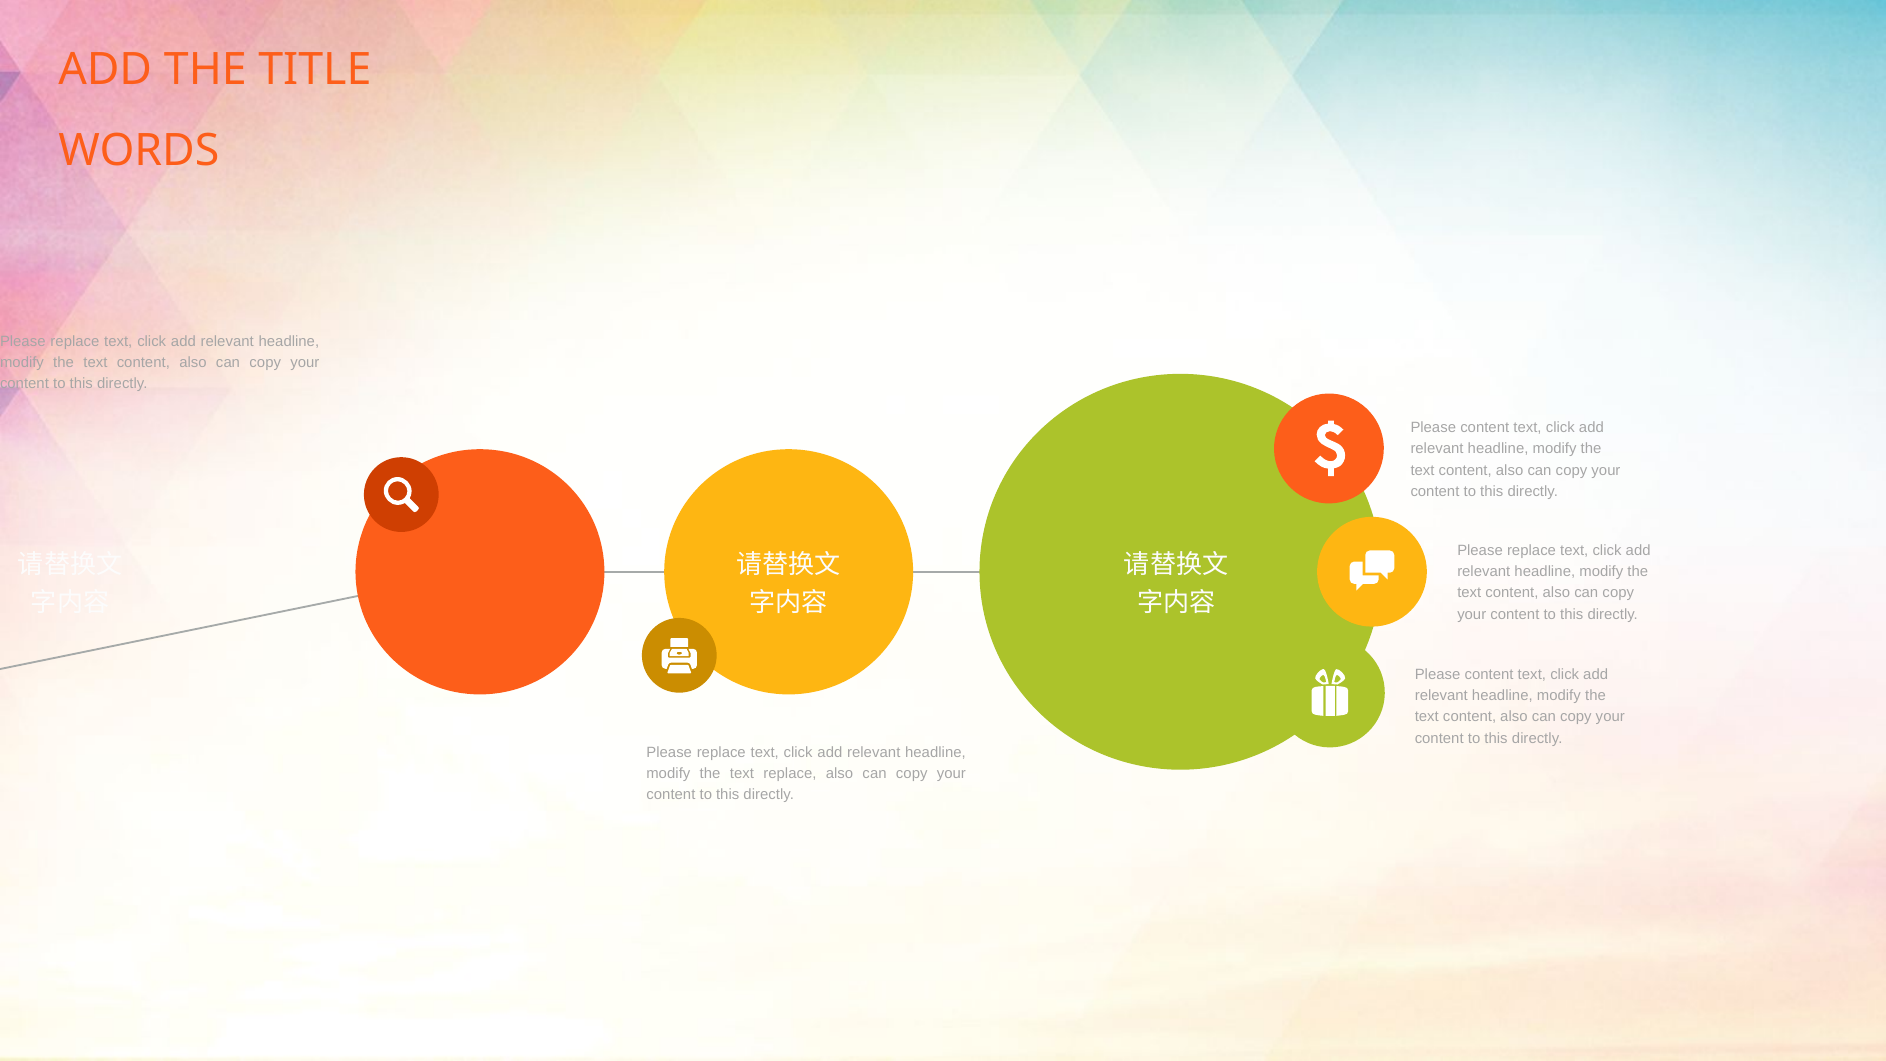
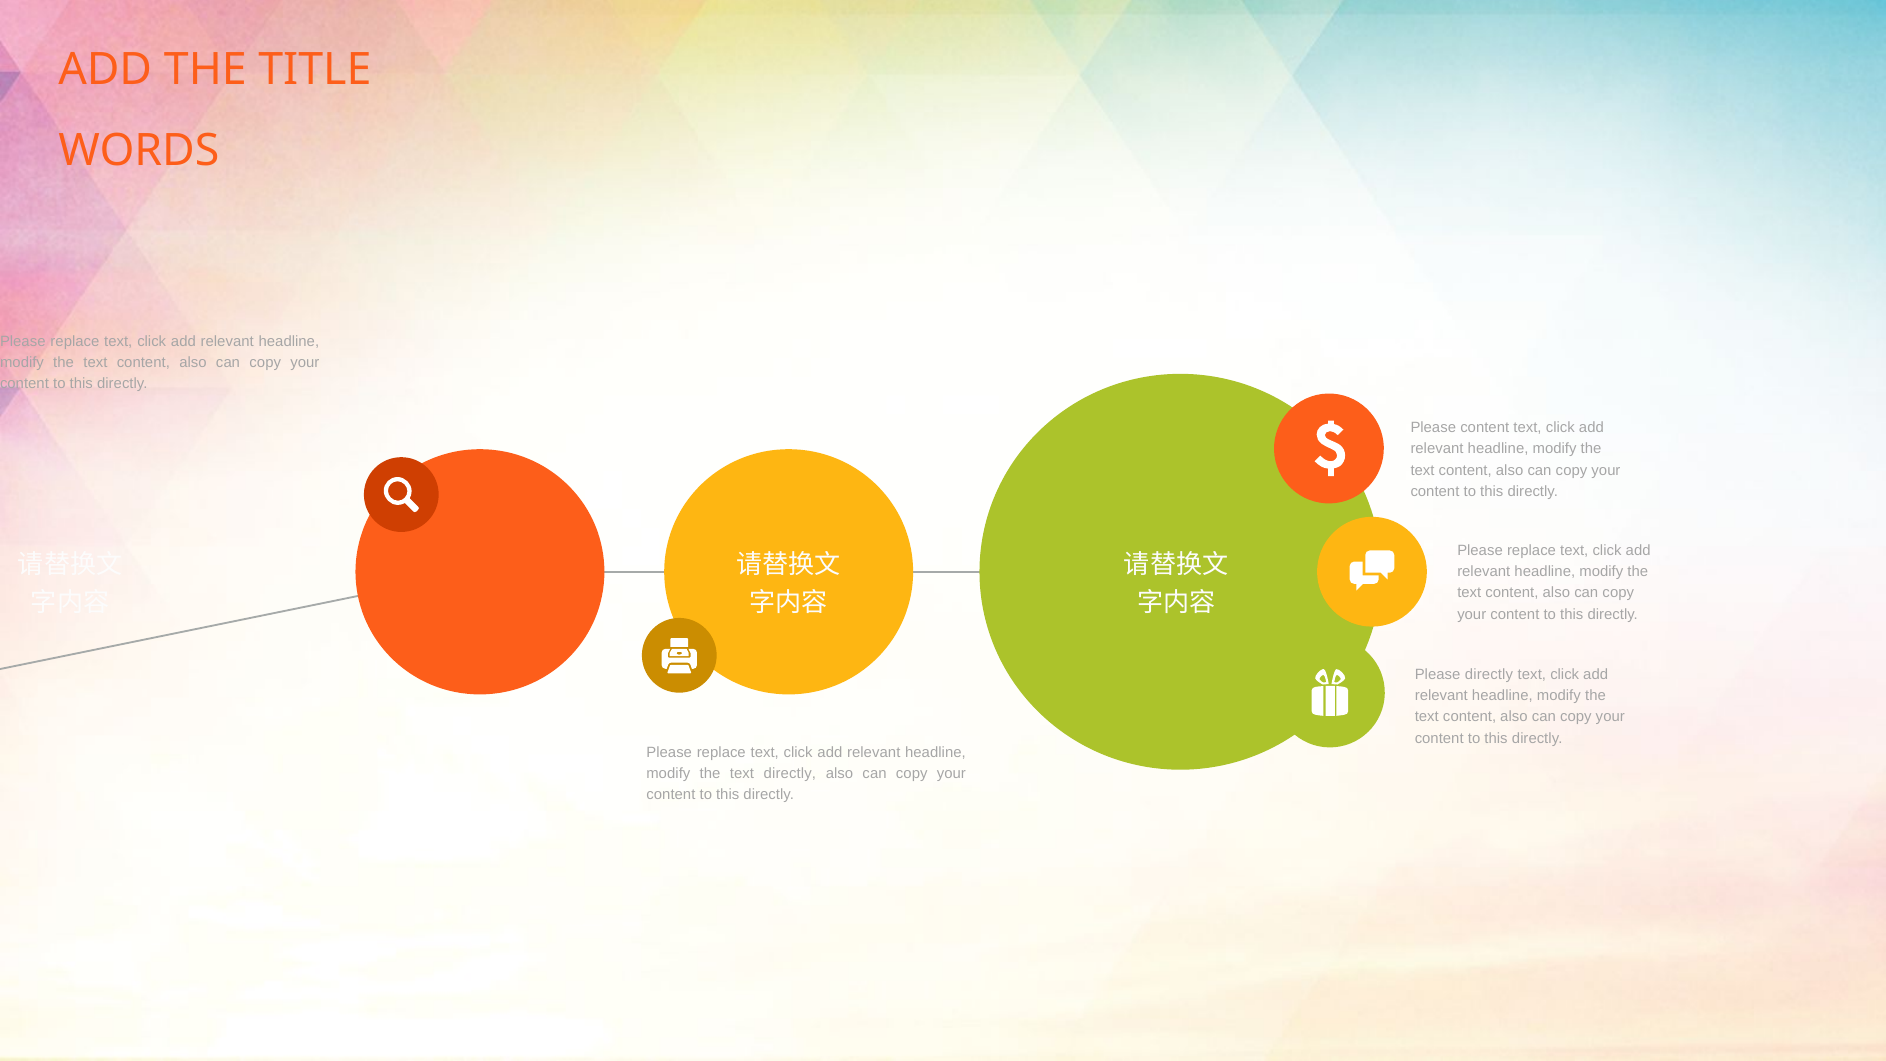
content at (1489, 674): content -> directly
text replace: replace -> directly
